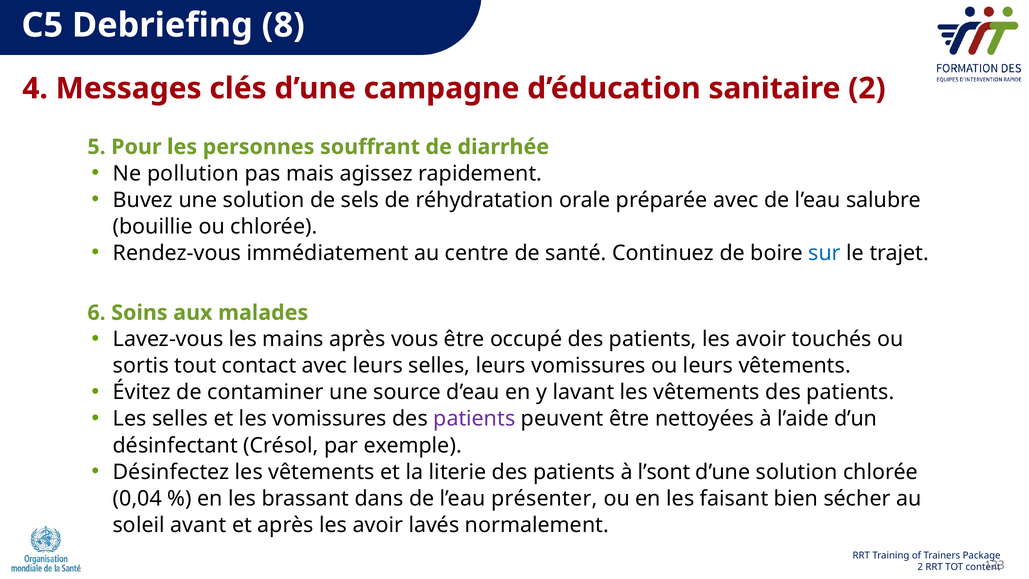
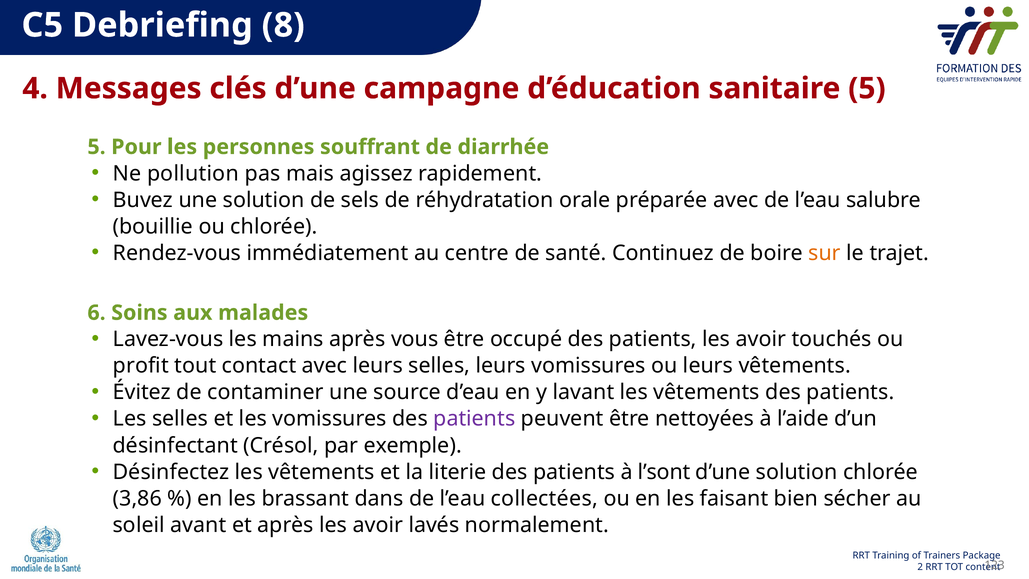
sanitaire 2: 2 -> 5
sur colour: blue -> orange
sortis: sortis -> profit
0,04: 0,04 -> 3,86
présenter: présenter -> collectées
